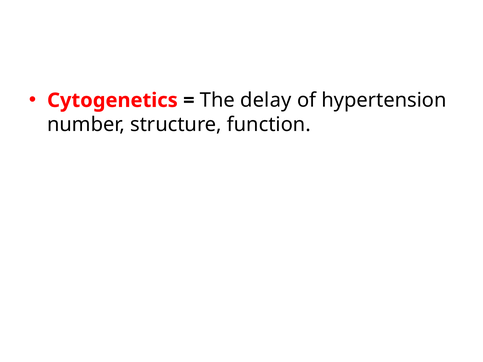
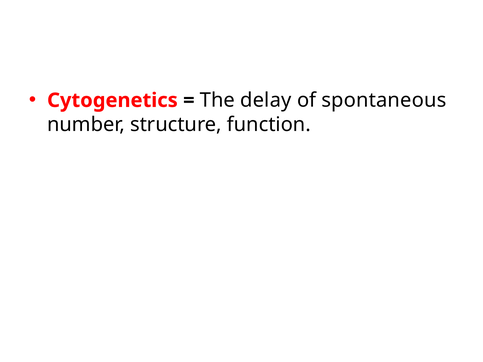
hypertension: hypertension -> spontaneous
